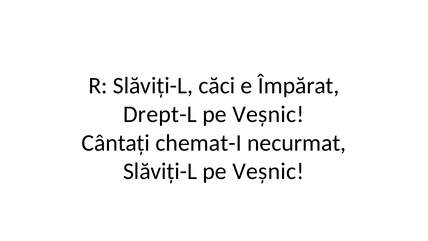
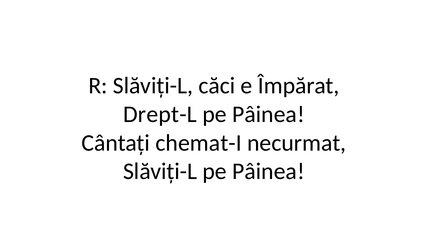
Veșnic at (268, 114): Veșnic -> Pâinea
Slăviți-L pe Veșnic: Veșnic -> Pâinea
